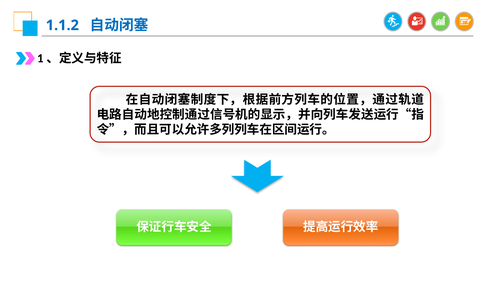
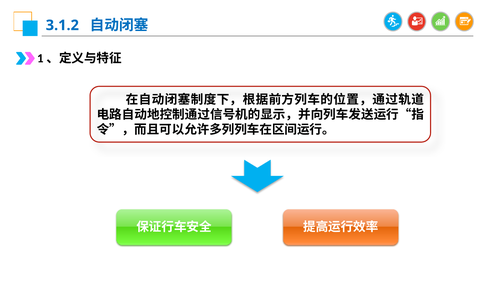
1.1.2: 1.1.2 -> 3.1.2
